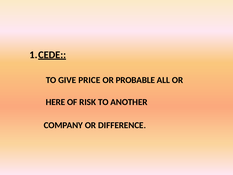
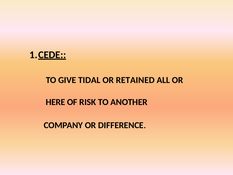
PRICE: PRICE -> TIDAL
PROBABLE: PROBABLE -> RETAINED
